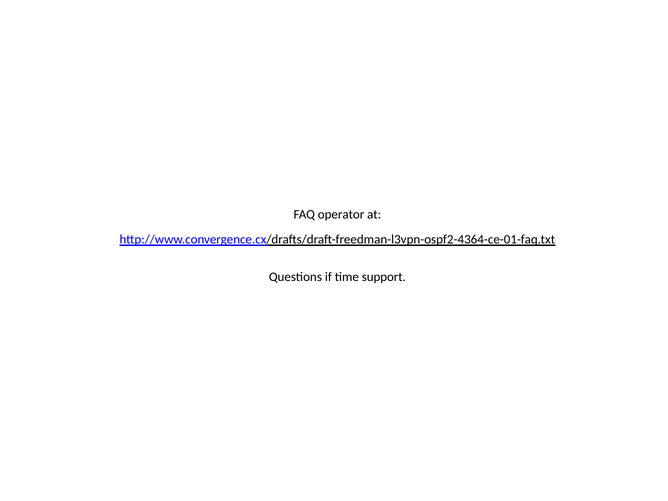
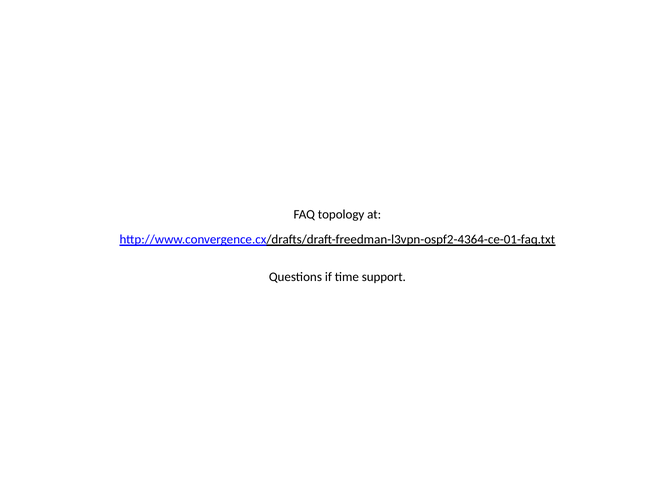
operator: operator -> topology
